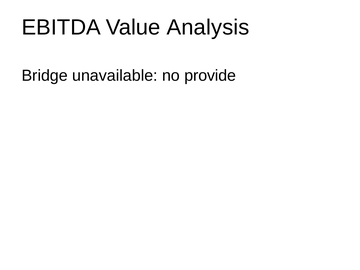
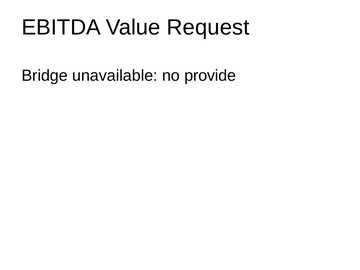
Analysis: Analysis -> Request
